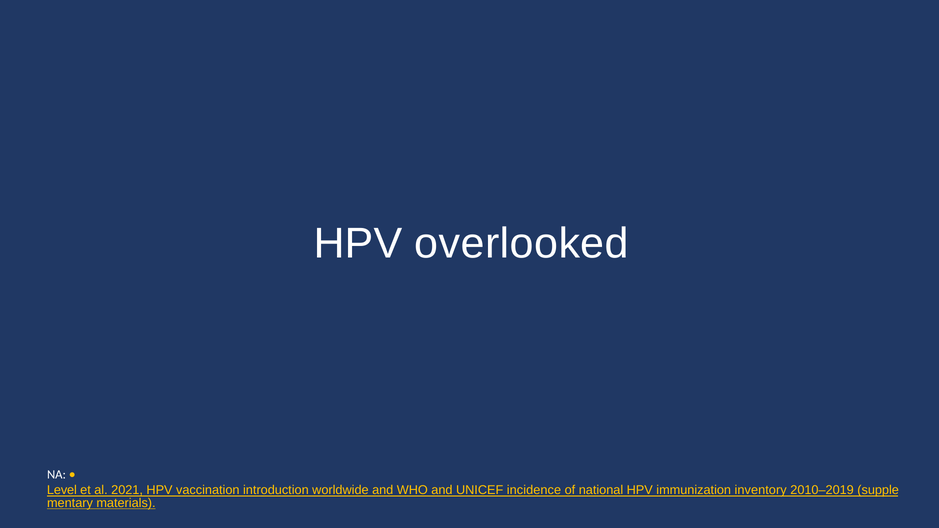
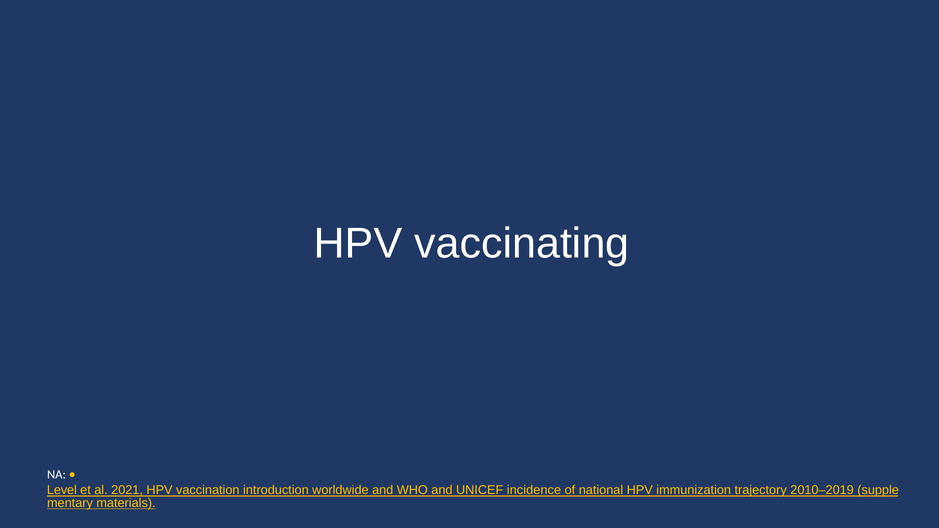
overlooked: overlooked -> vaccinating
inventory: inventory -> trajectory
